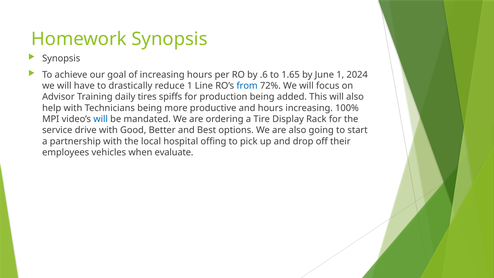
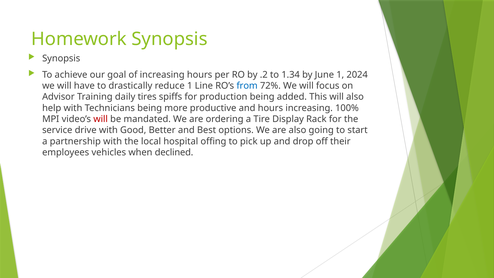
.6: .6 -> .2
1.65: 1.65 -> 1.34
will at (101, 119) colour: blue -> red
evaluate: evaluate -> declined
